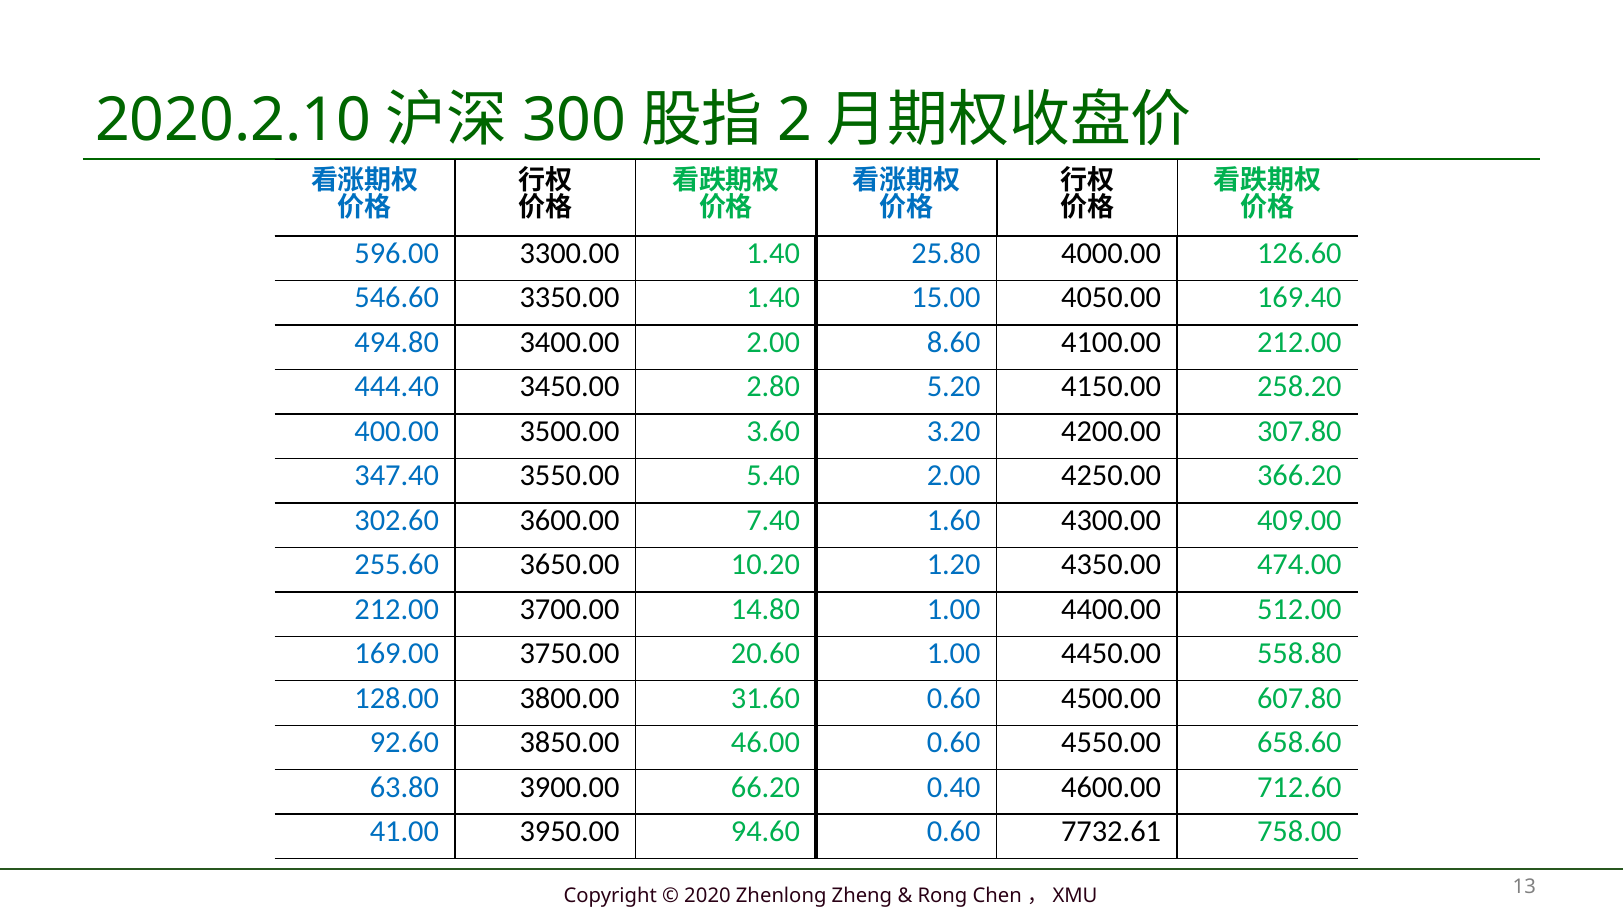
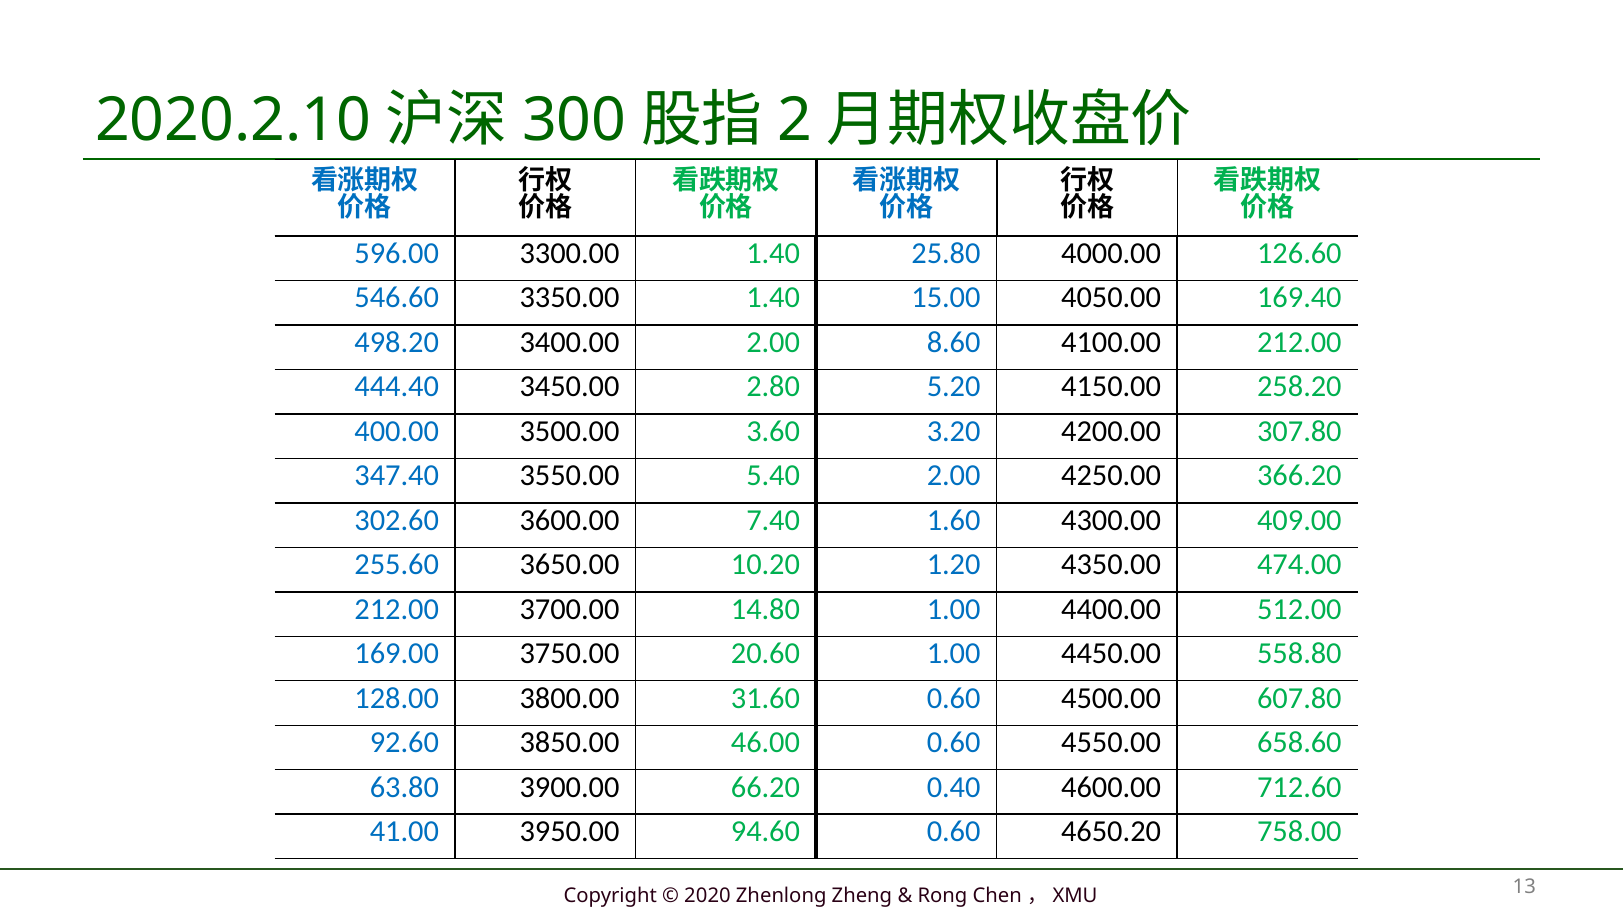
494.80: 494.80 -> 498.20
7732.61: 7732.61 -> 4650.20
